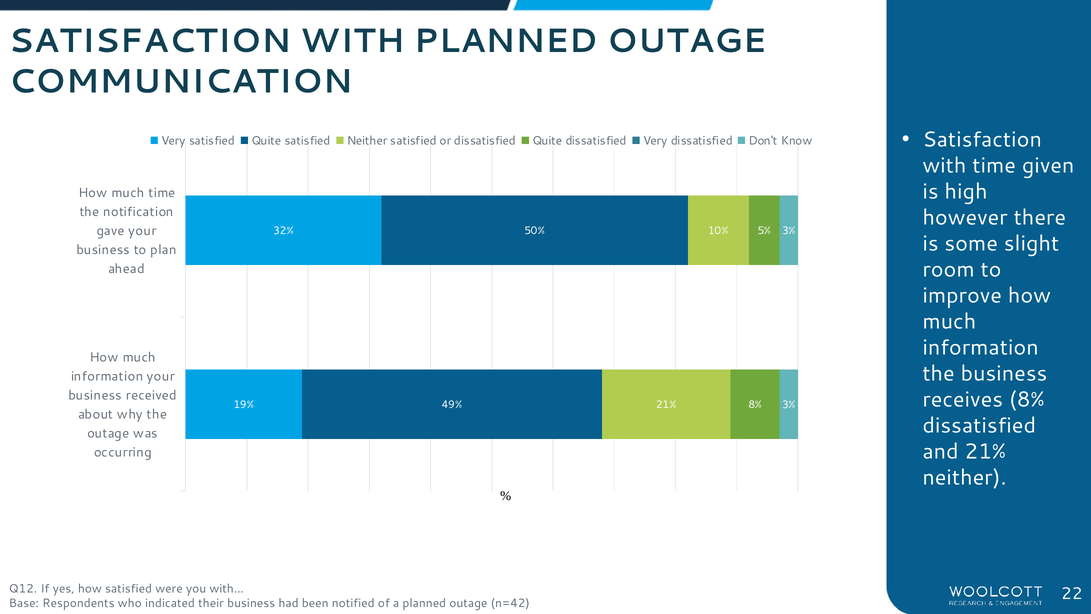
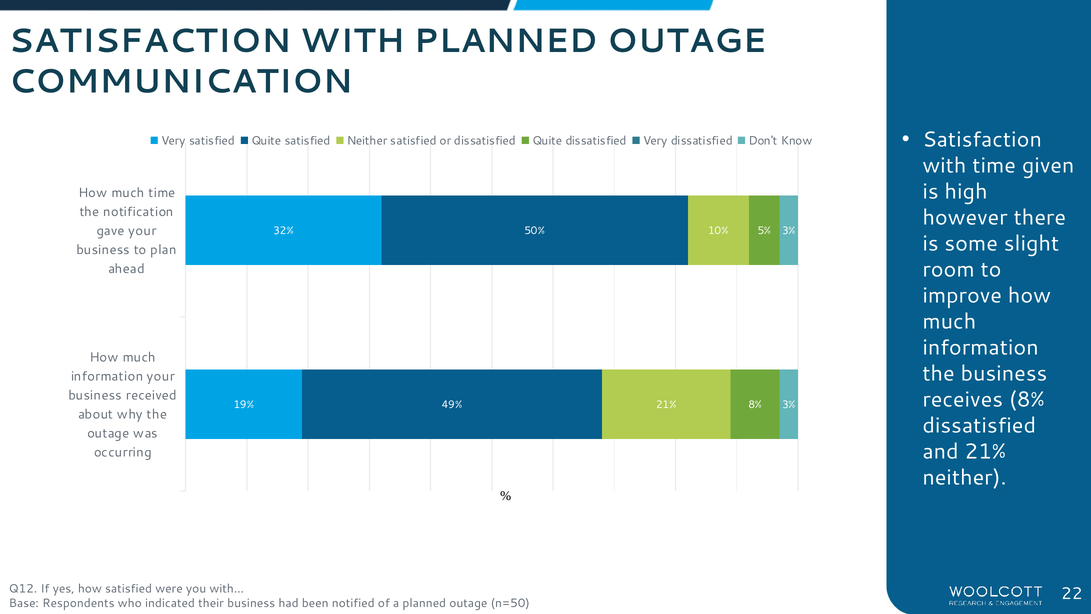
n=42: n=42 -> n=50
